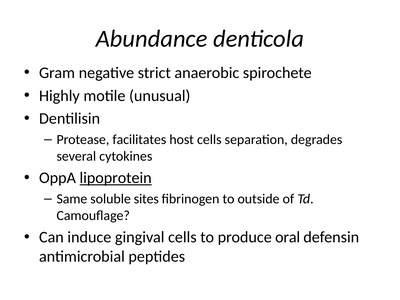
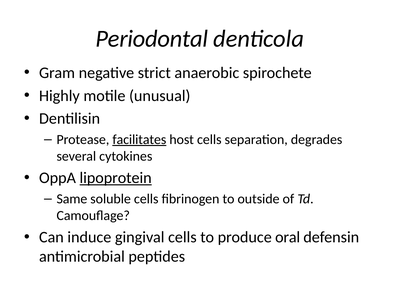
Abundance: Abundance -> Periodontal
facilitates underline: none -> present
soluble sites: sites -> cells
